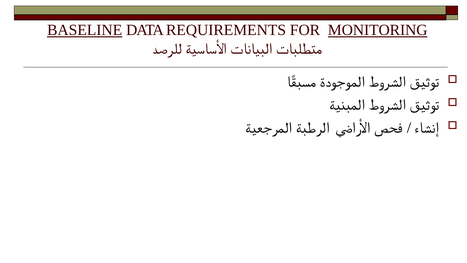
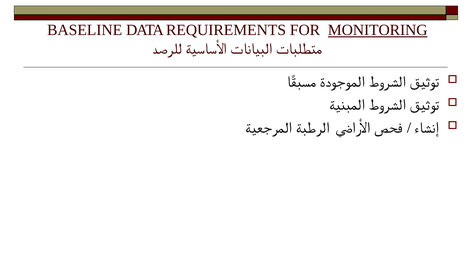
BASELINE underline: present -> none
